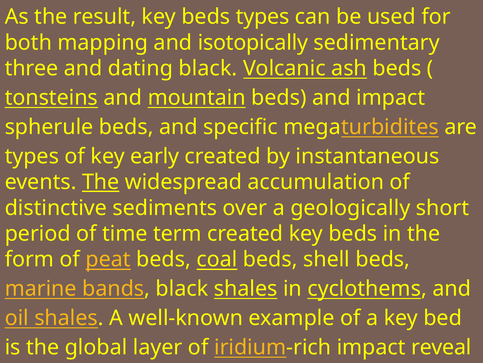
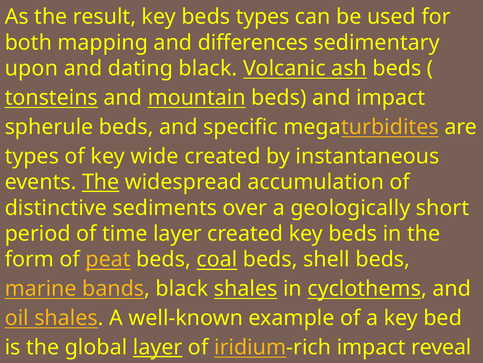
isotopically: isotopically -> differences
three: three -> upon
early: early -> wide
time term: term -> layer
layer at (158, 347) underline: none -> present
